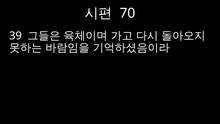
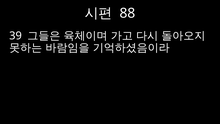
70: 70 -> 88
